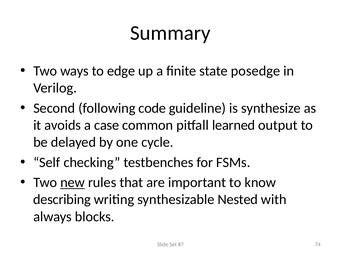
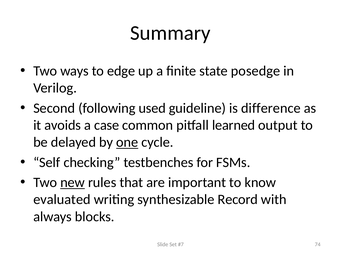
code: code -> used
synthesize: synthesize -> difference
one underline: none -> present
describing: describing -> evaluated
Nested: Nested -> Record
